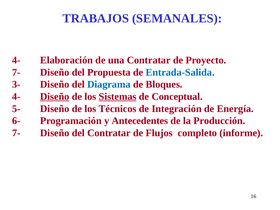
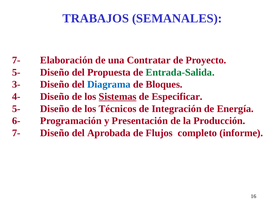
4- at (16, 60): 4- -> 7-
7- at (16, 72): 7- -> 5-
Entrada-Salida colour: blue -> green
Diseño at (55, 97) underline: present -> none
Conceptual: Conceptual -> Especificar
Antecedentes: Antecedentes -> Presentación
del Contratar: Contratar -> Aprobada
